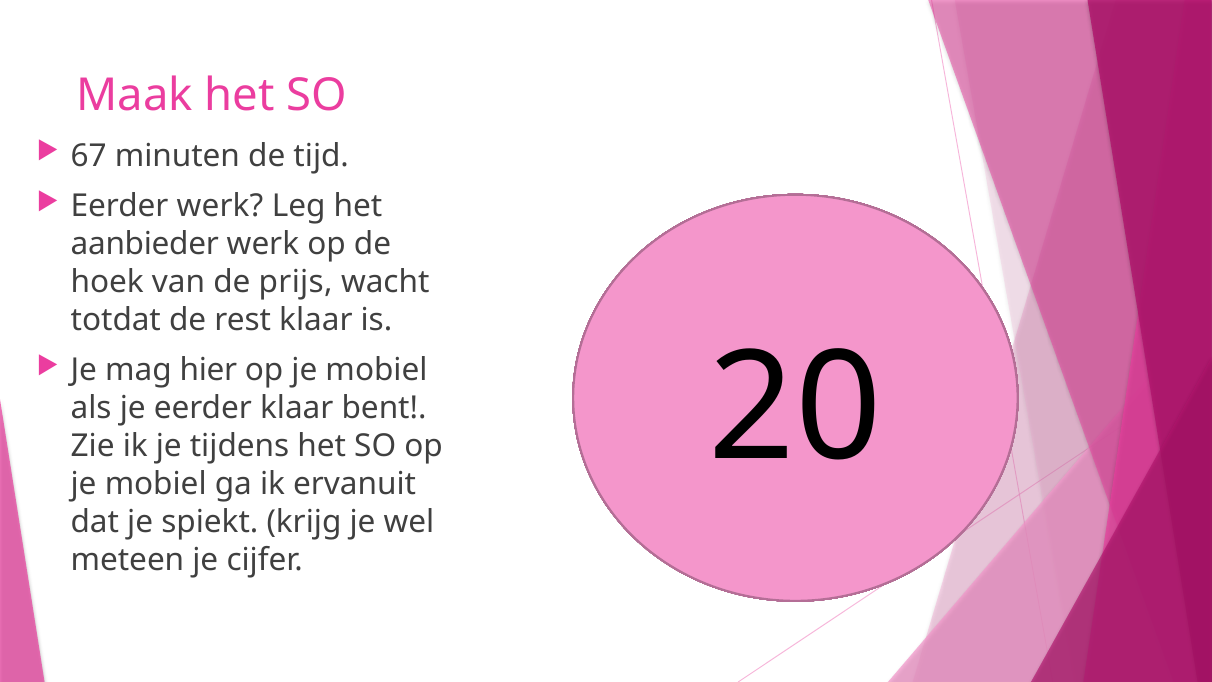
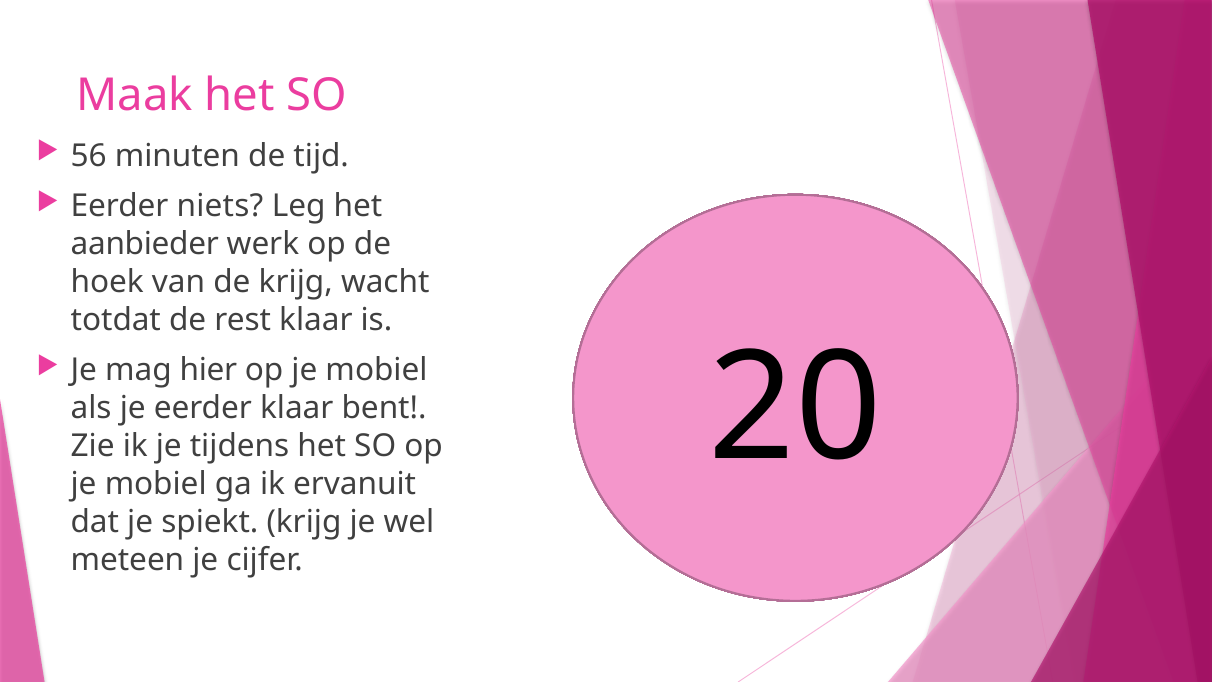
67: 67 -> 56
Eerder werk: werk -> niets
de prijs: prijs -> krijg
